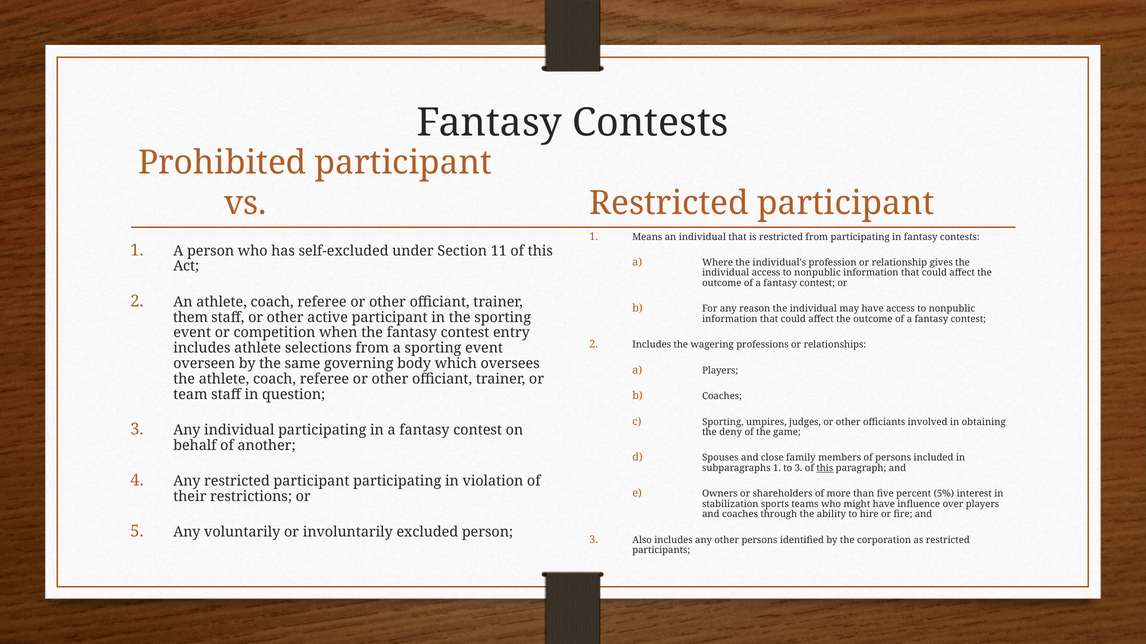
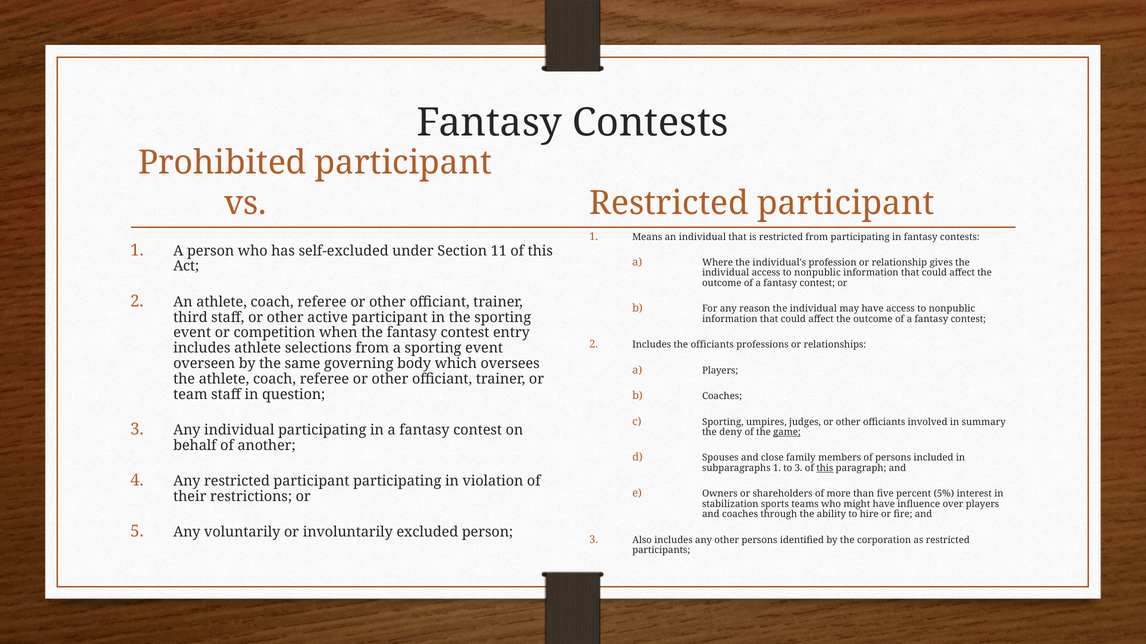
them: them -> third
the wagering: wagering -> officiants
obtaining: obtaining -> summary
game underline: none -> present
